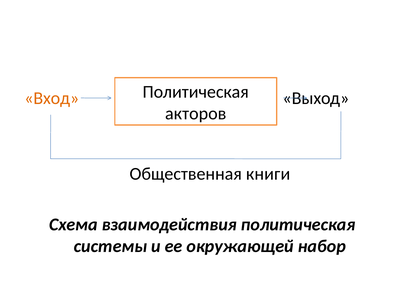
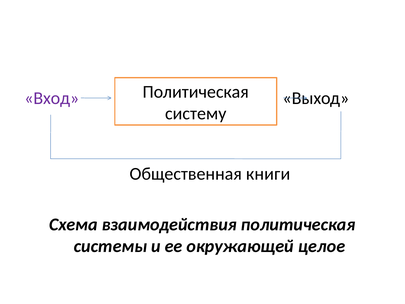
Вход colour: orange -> purple
акторов: акторов -> систему
набор: набор -> целое
